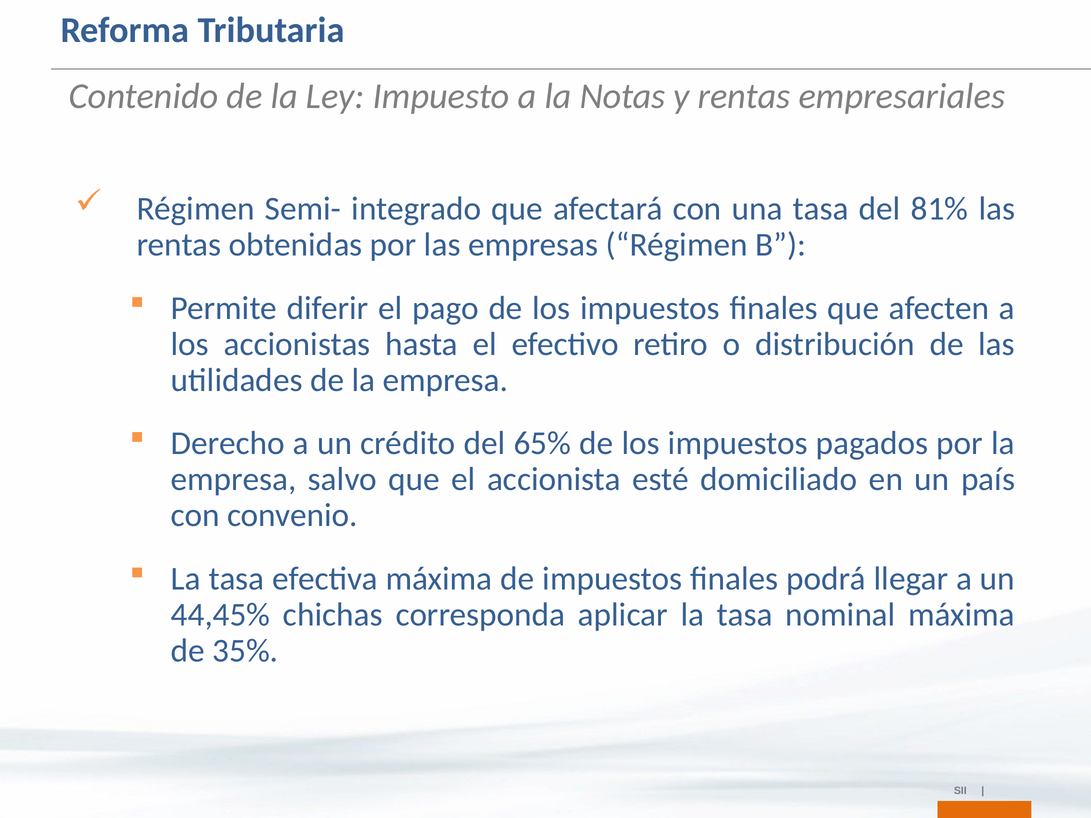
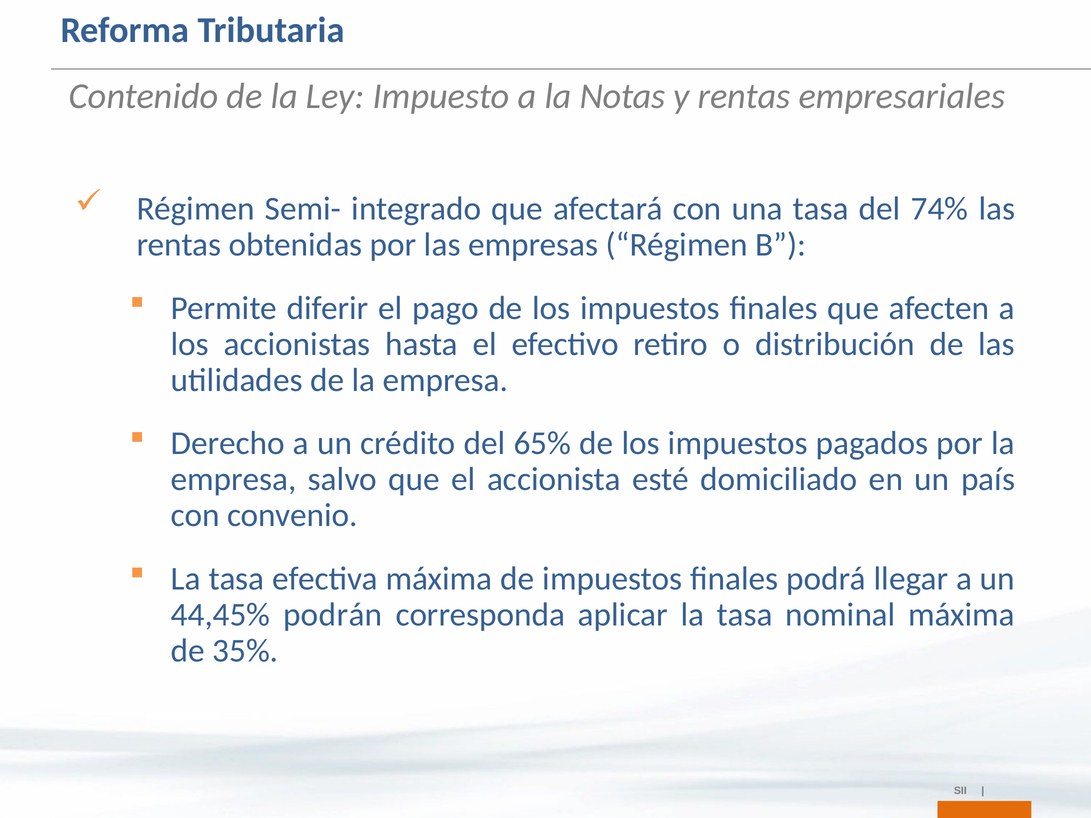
81%: 81% -> 74%
chichas: chichas -> podrán
